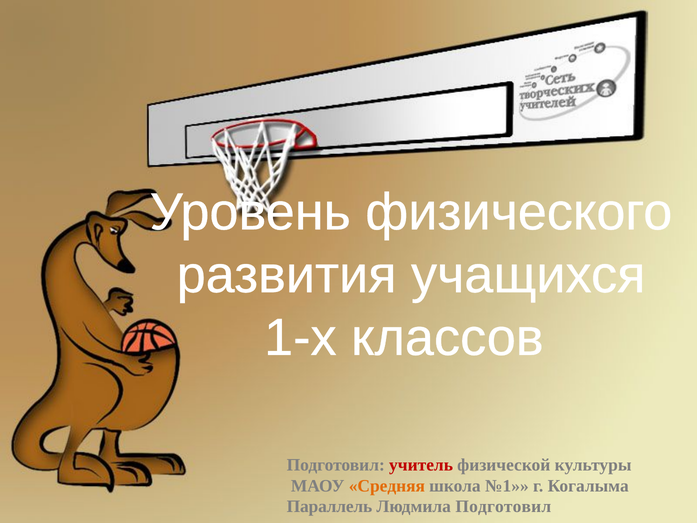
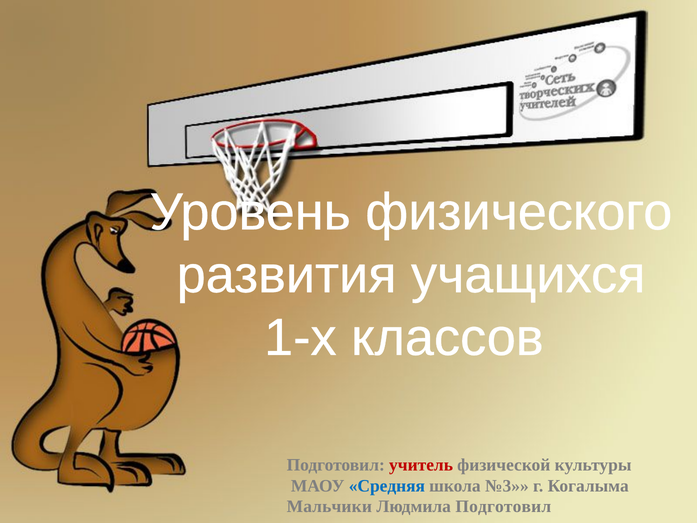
Средняя colour: orange -> blue
№1: №1 -> №3
Параллель: Параллель -> Мальчики
